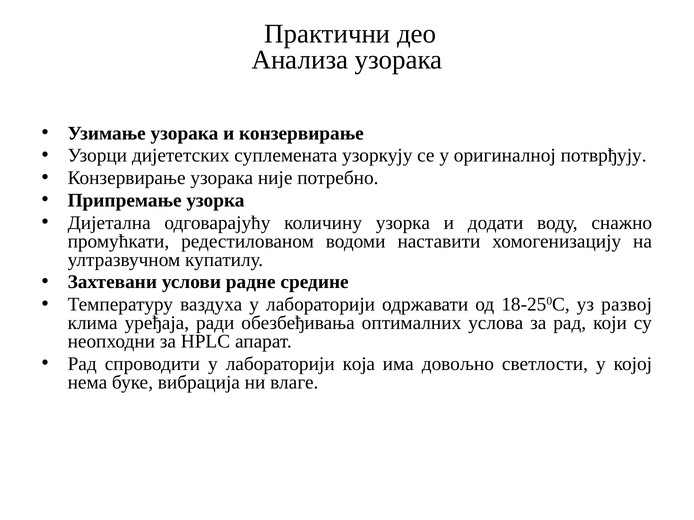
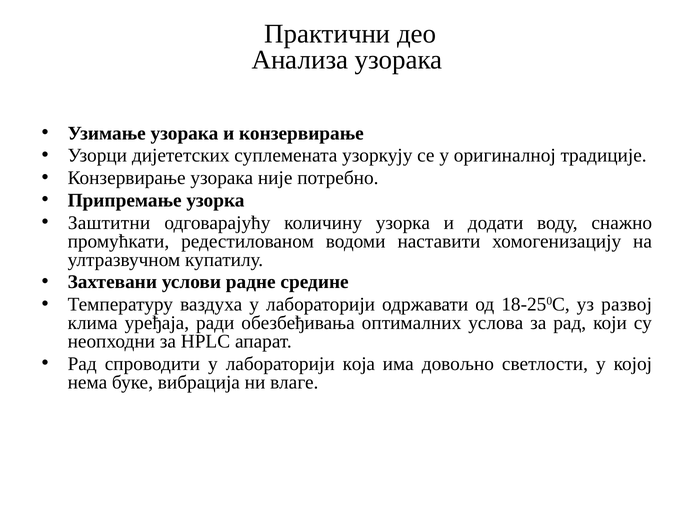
потврђују: потврђују -> традиције
Дијетална: Дијетална -> Заштитни
